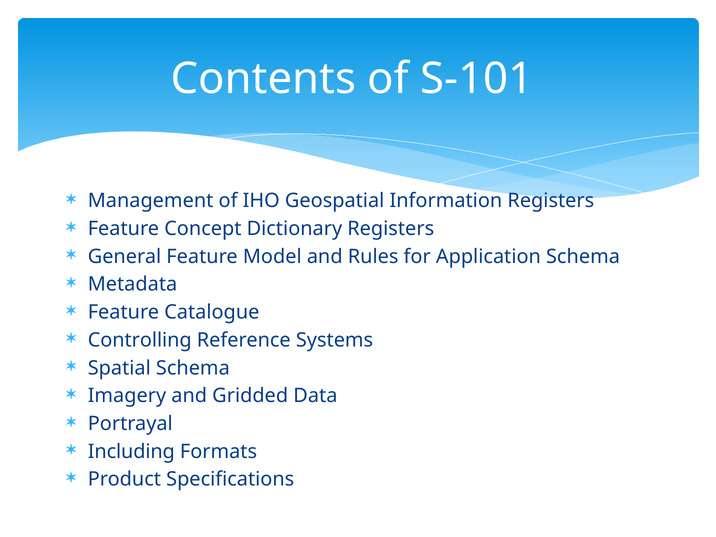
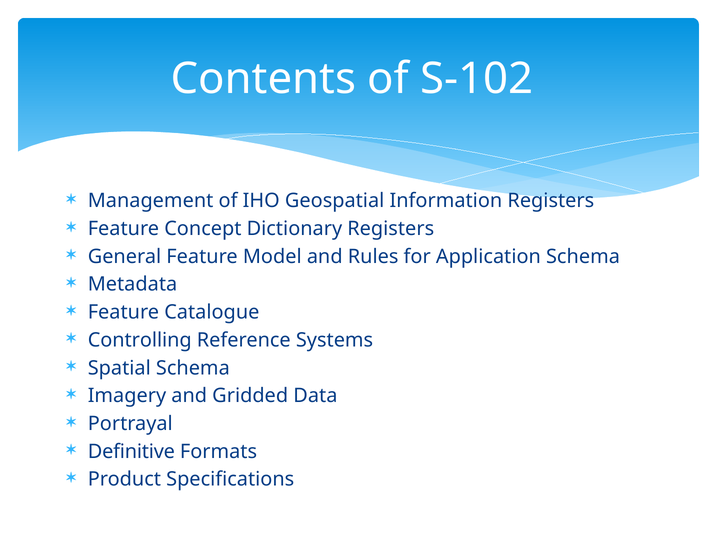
S-101: S-101 -> S-102
Including: Including -> Definitive
